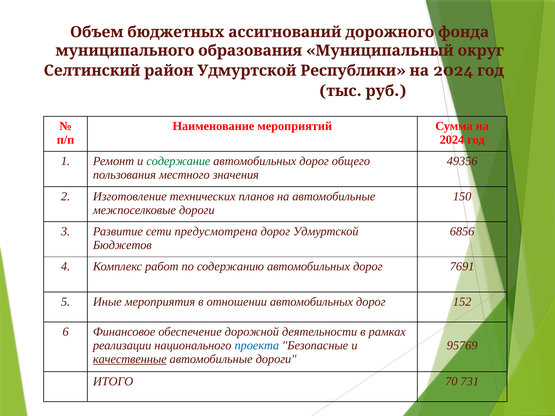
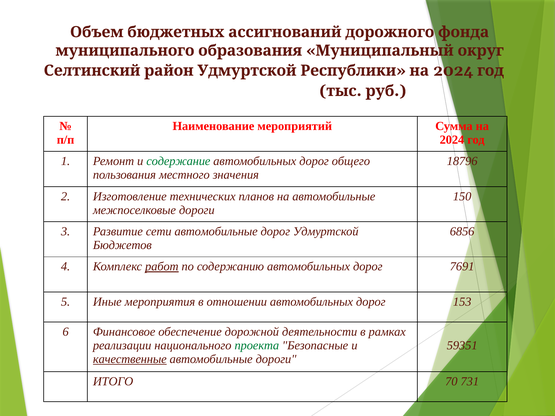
49356: 49356 -> 18796
сети предусмотрена: предусмотрена -> автомобильные
работ underline: none -> present
152: 152 -> 153
проекта colour: blue -> green
95769: 95769 -> 59351
